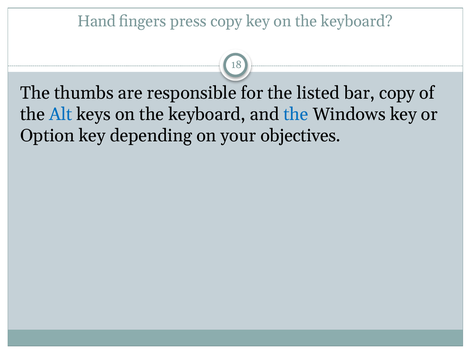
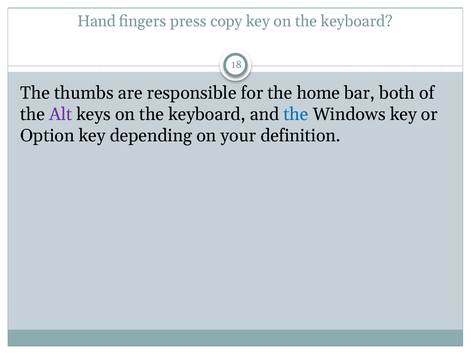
listed: listed -> home
bar copy: copy -> both
Alt colour: blue -> purple
objectives: objectives -> definition
